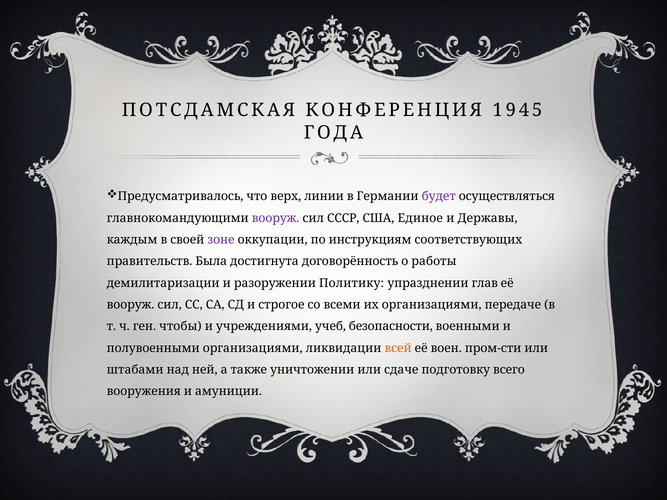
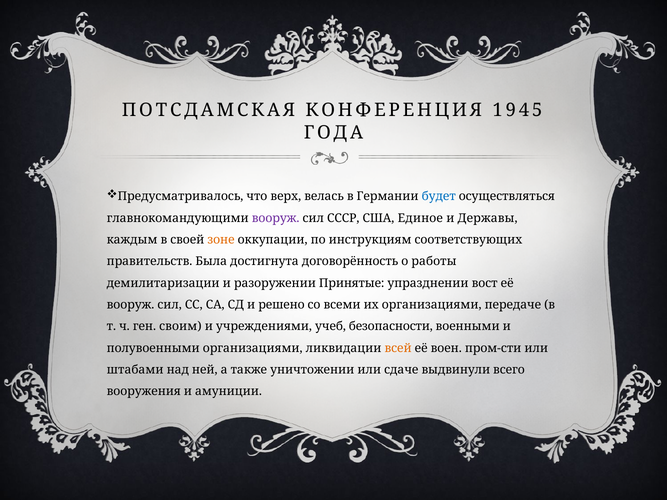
линии: линии -> велась
будет colour: purple -> blue
зоне colour: purple -> orange
Политику: Политику -> Принятые
глав: глав -> вост
строгое: строгое -> решено
чтобы: чтобы -> своим
подготовку: подготовку -> выдвинули
